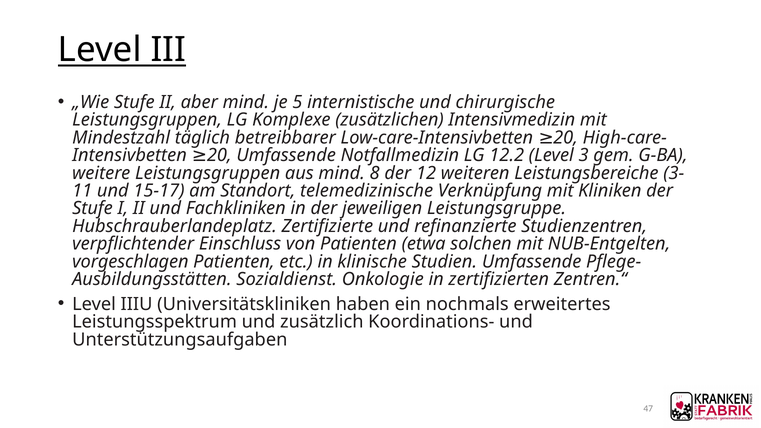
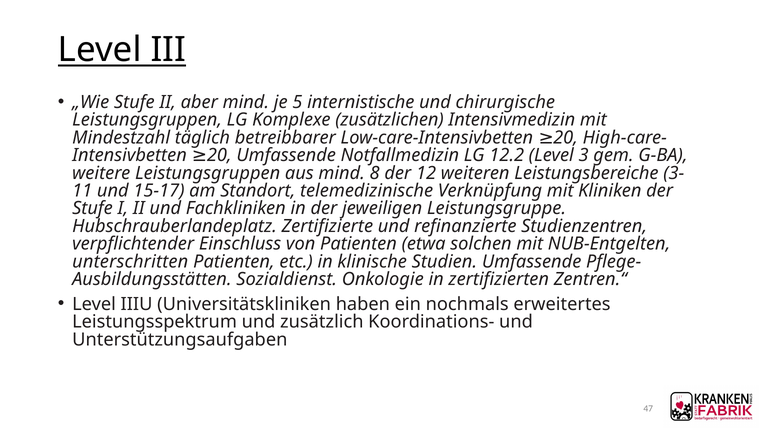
vorgeschlagen: vorgeschlagen -> unterschritten
